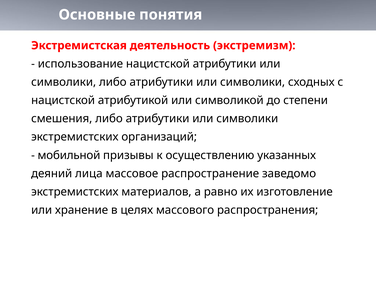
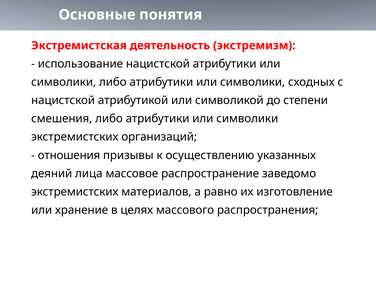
мобильной: мобильной -> отношения
